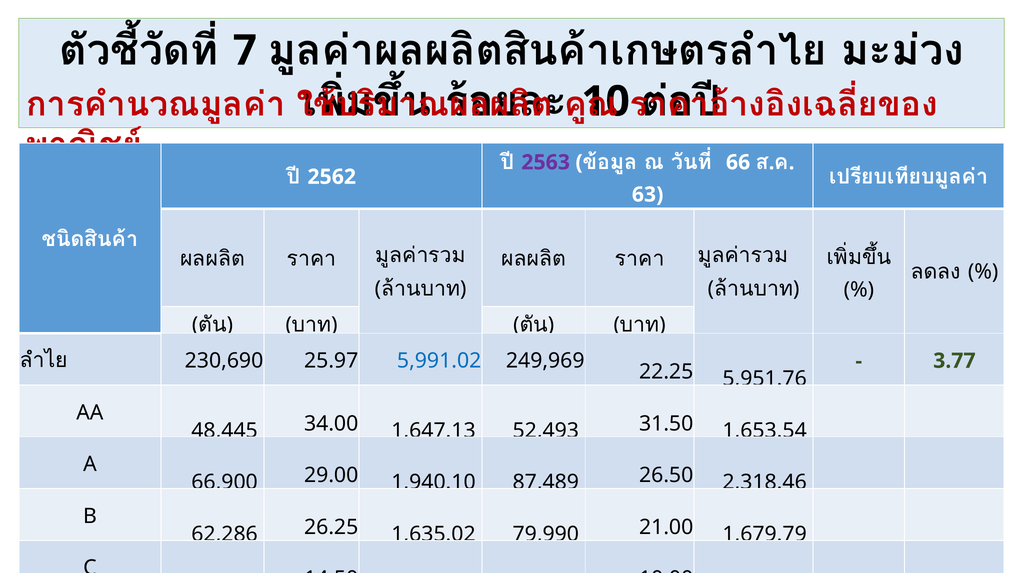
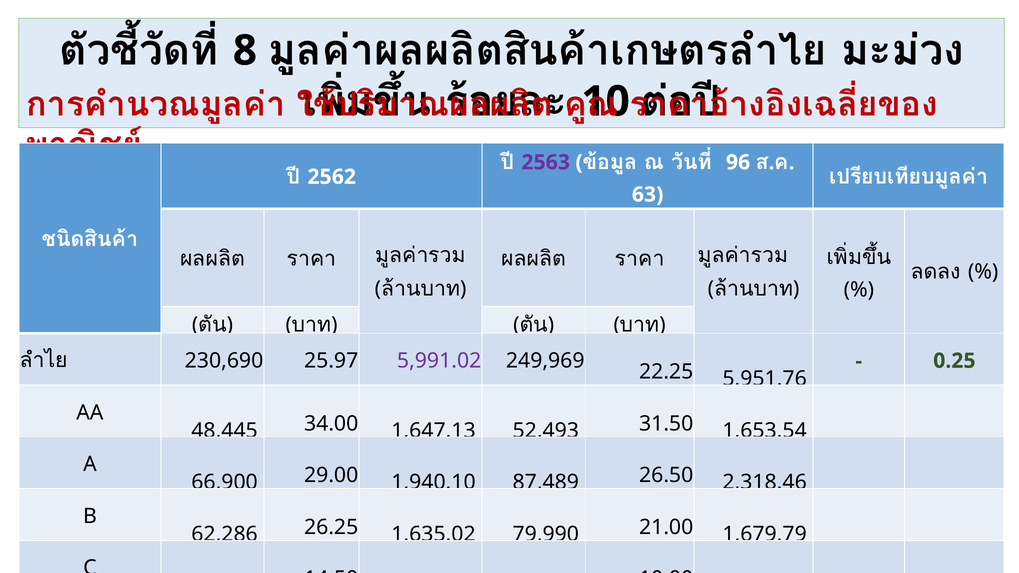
7: 7 -> 8
66: 66 -> 96
5,991.02 colour: blue -> purple
3.77: 3.77 -> 0.25
